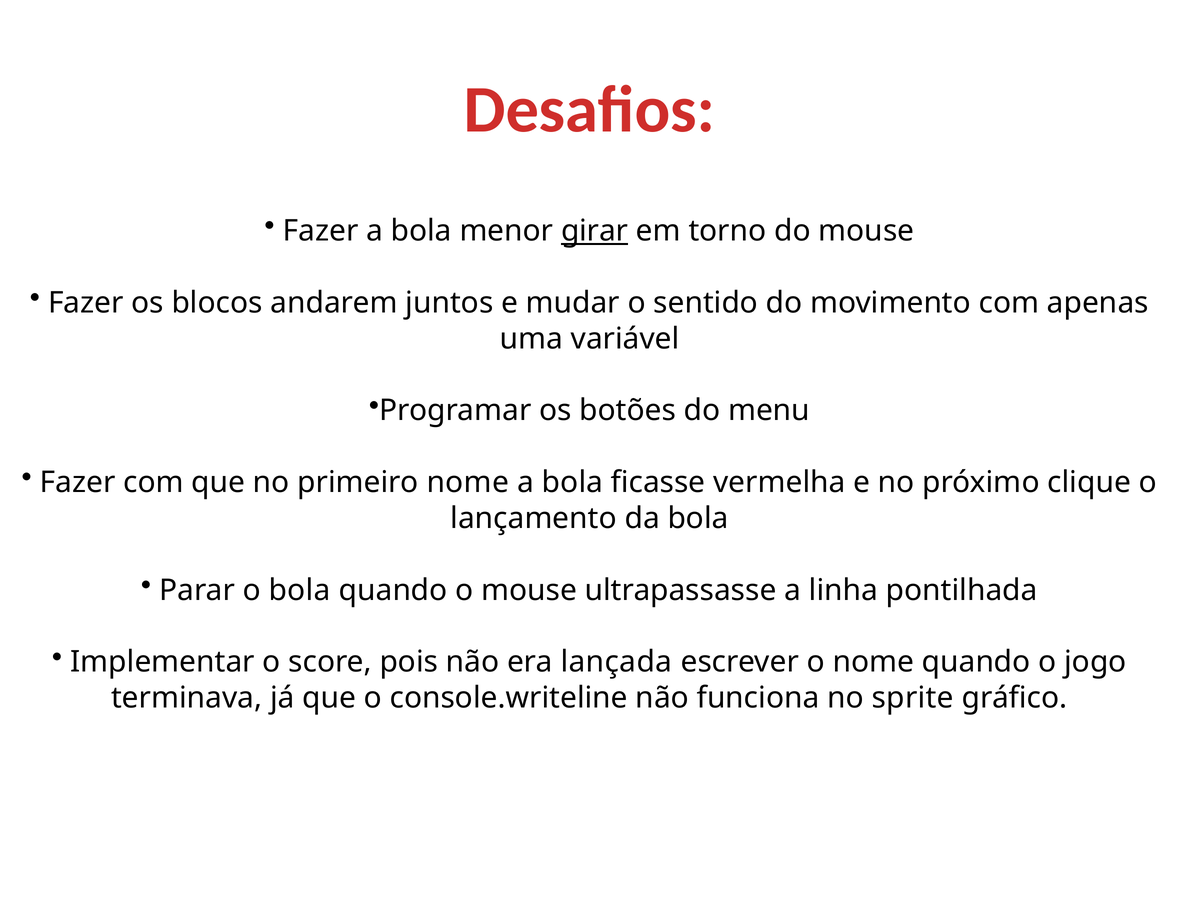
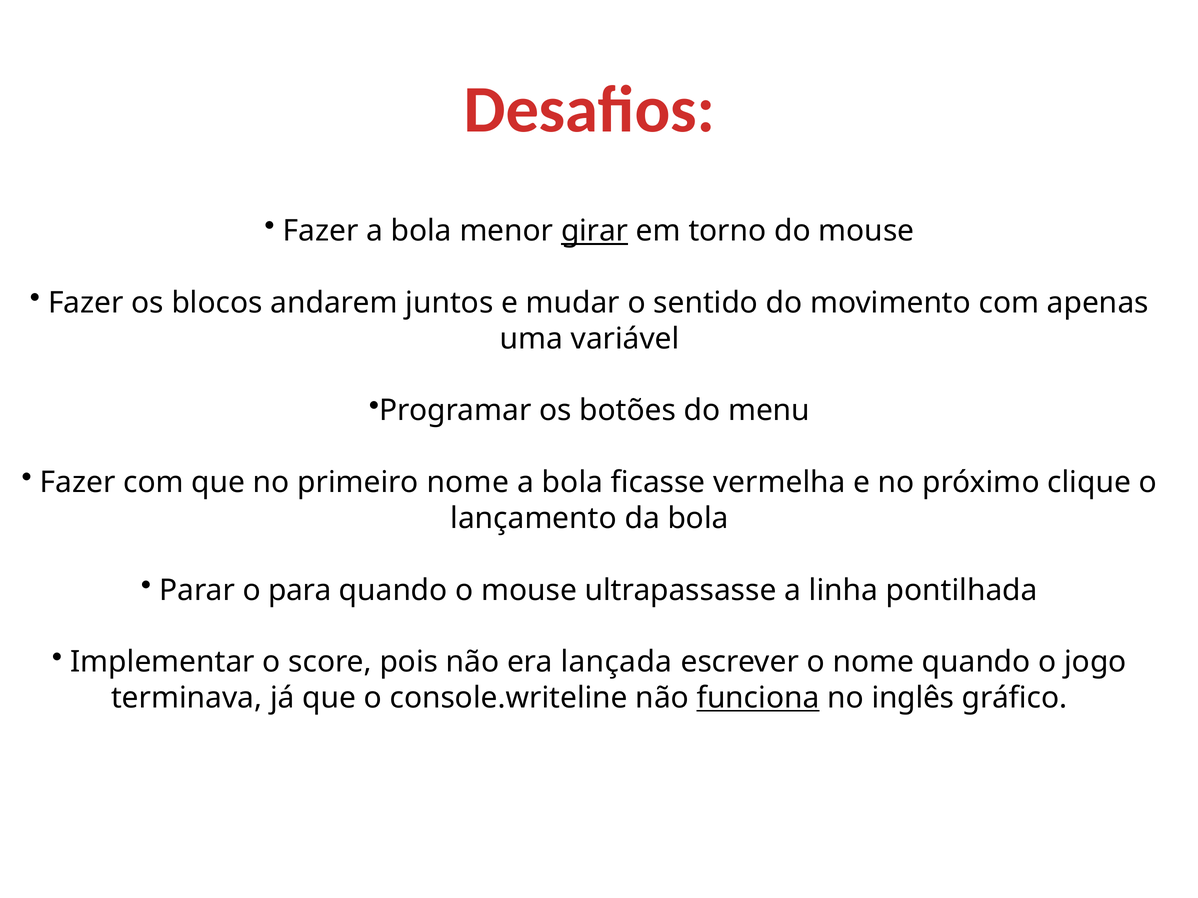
o bola: bola -> para
funciona underline: none -> present
sprite: sprite -> inglês
